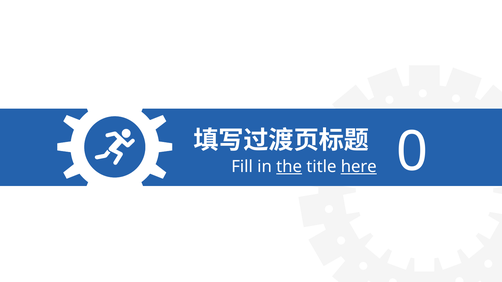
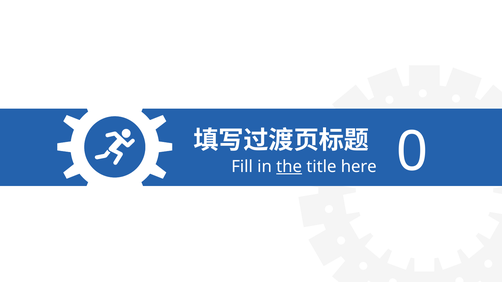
here underline: present -> none
